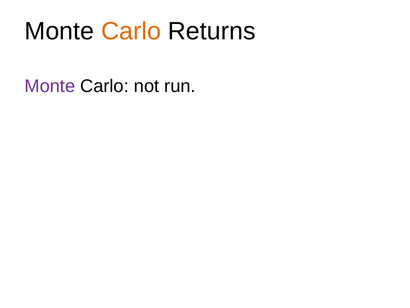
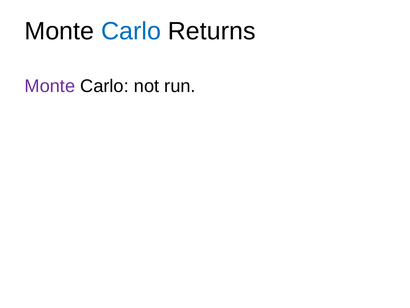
Carlo at (131, 31) colour: orange -> blue
